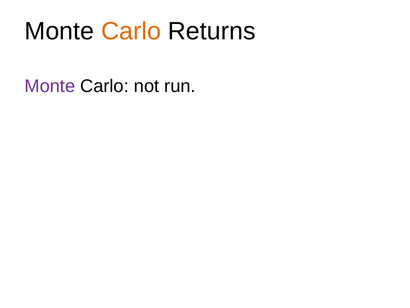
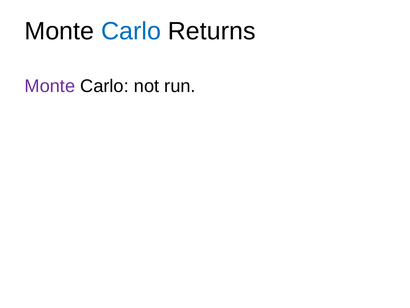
Carlo at (131, 31) colour: orange -> blue
